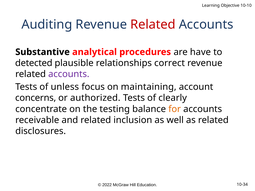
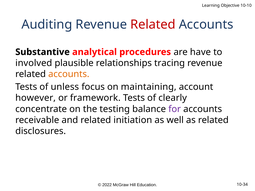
detected: detected -> involved
correct: correct -> tracing
accounts at (69, 74) colour: purple -> orange
concerns: concerns -> however
authorized: authorized -> framework
for colour: orange -> purple
inclusion: inclusion -> initiation
